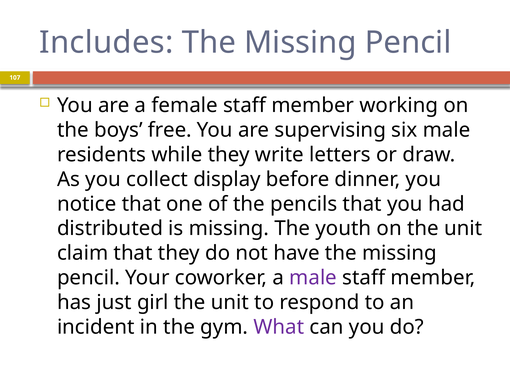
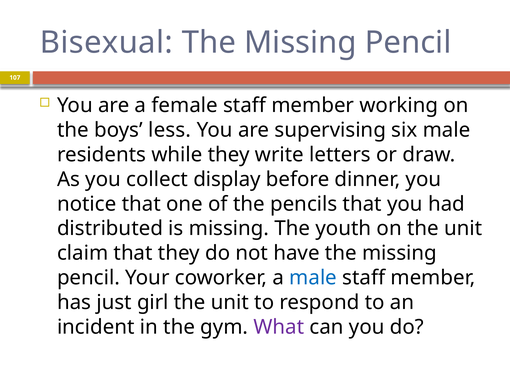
Includes: Includes -> Bisexual
free: free -> less
male at (313, 278) colour: purple -> blue
